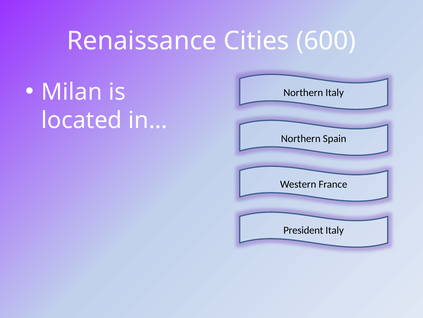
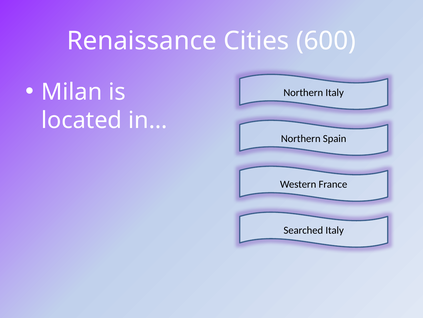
President: President -> Searched
